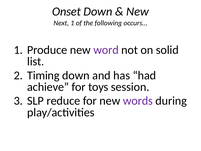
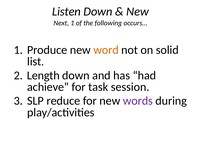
Onset: Onset -> Listen
word colour: purple -> orange
Timing: Timing -> Length
toys: toys -> task
